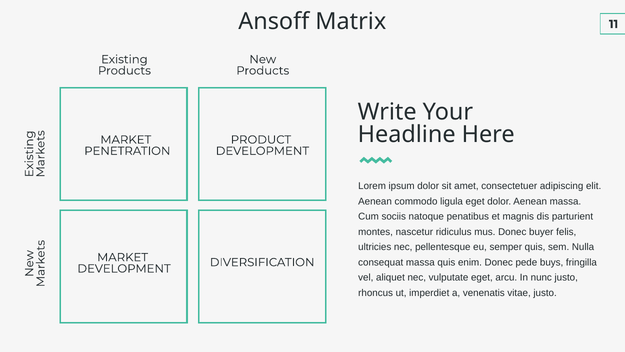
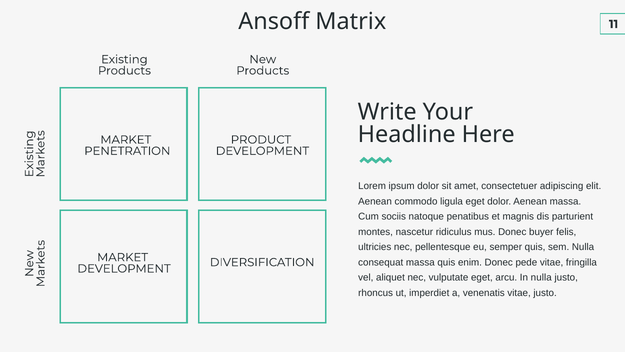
pede buys: buys -> vitae
In nunc: nunc -> nulla
